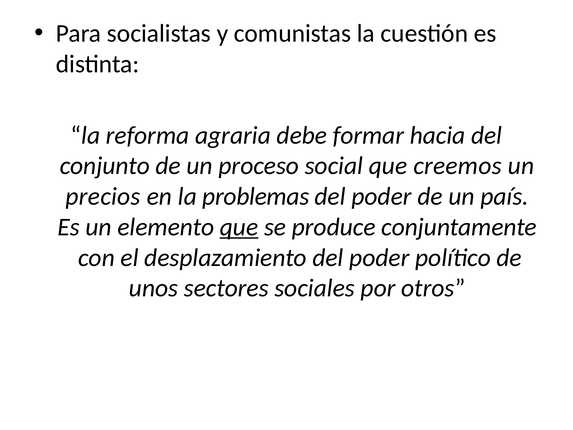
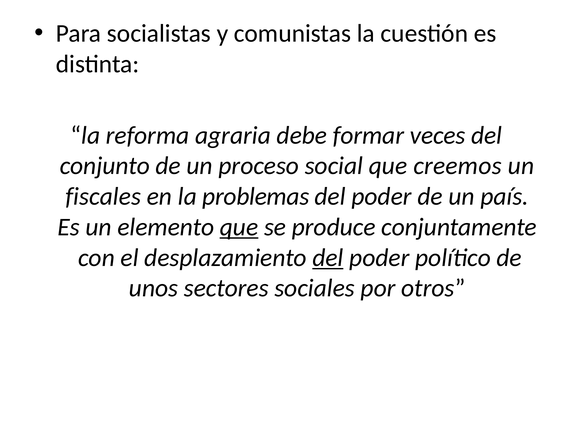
hacia: hacia -> veces
precios: precios -> fiscales
del at (328, 258) underline: none -> present
